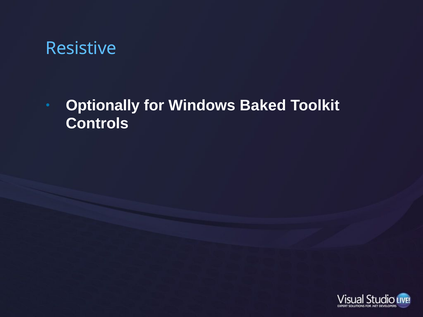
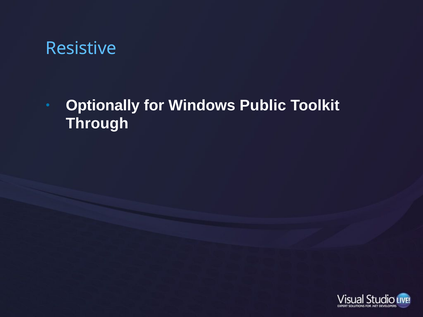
Baked: Baked -> Public
Controls: Controls -> Through
